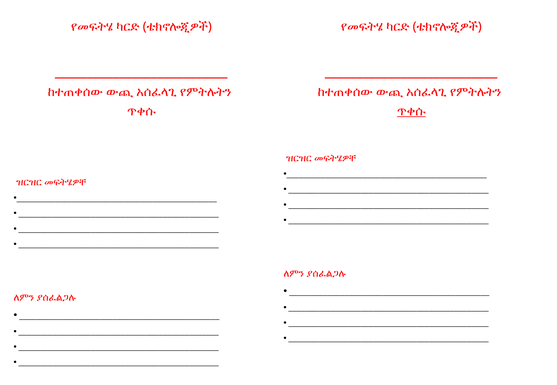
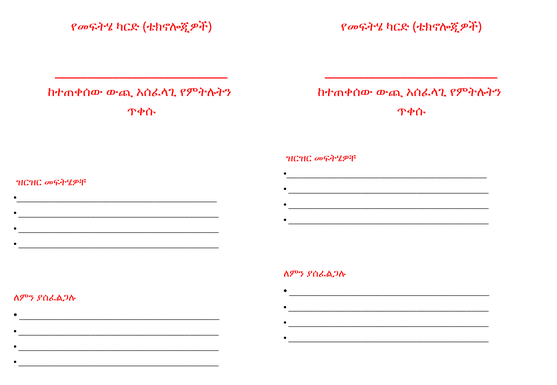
ጥቀሱ at (411, 111) underline: present -> none
